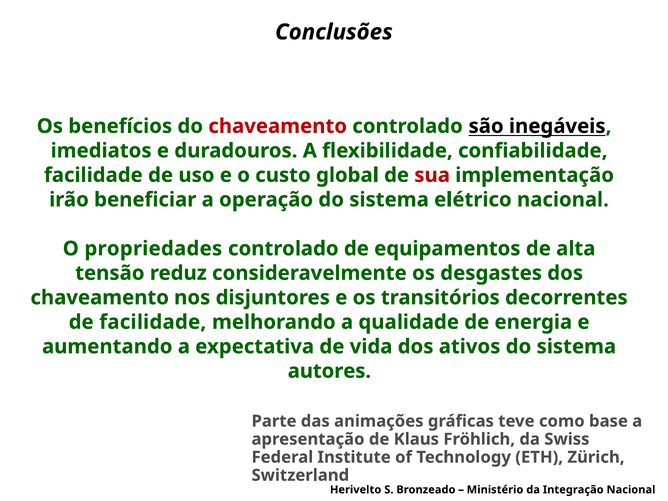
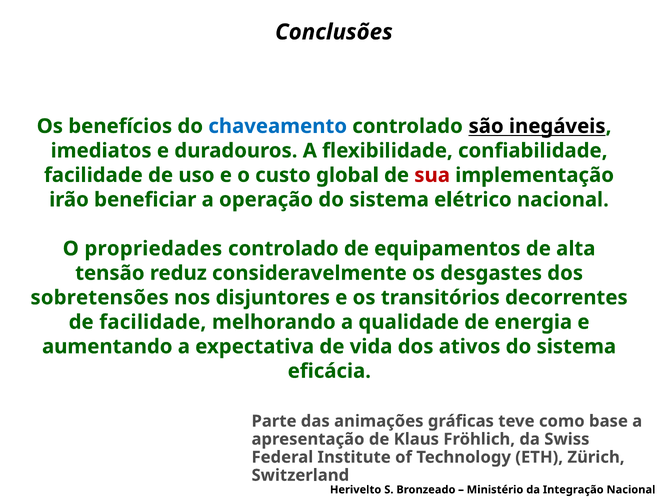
chaveamento at (278, 126) colour: red -> blue
chaveamento at (100, 298): chaveamento -> sobretensões
autores: autores -> eficácia
